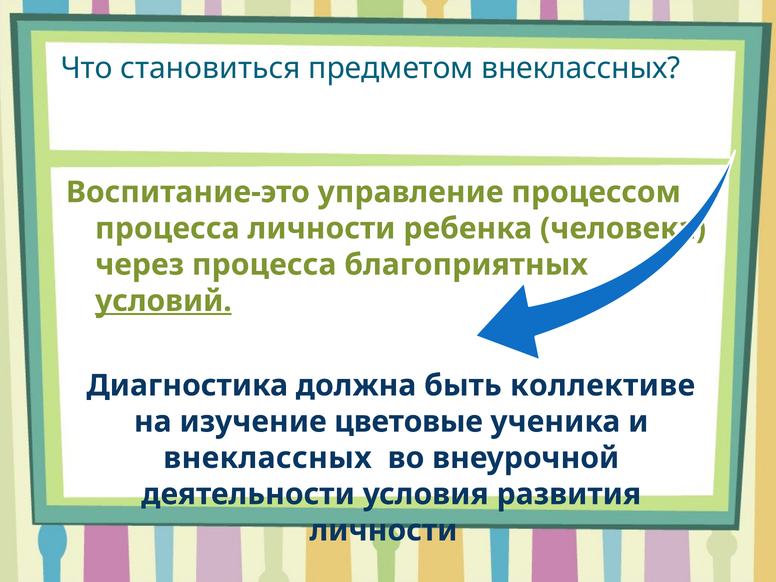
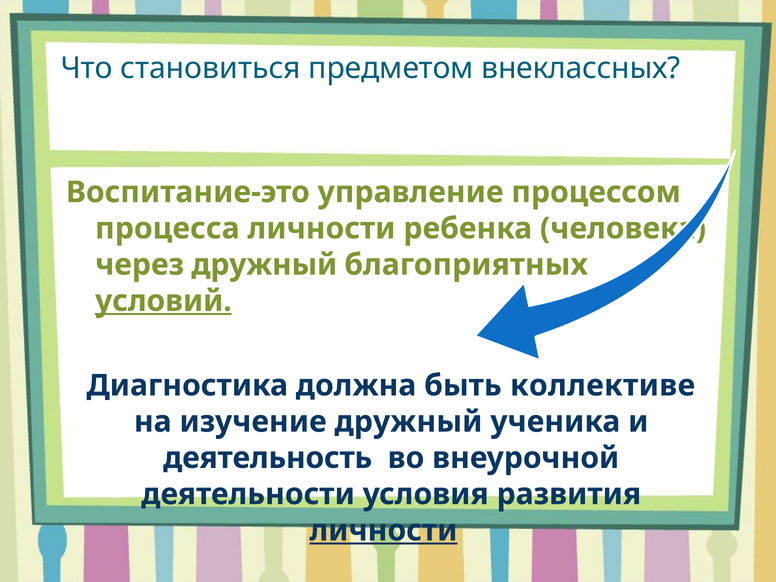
через процесса: процесса -> дружный
изучение цветовые: цветовые -> дружный
внеклассных at (267, 458): внеклассных -> деятельность
личности at (383, 530) underline: none -> present
